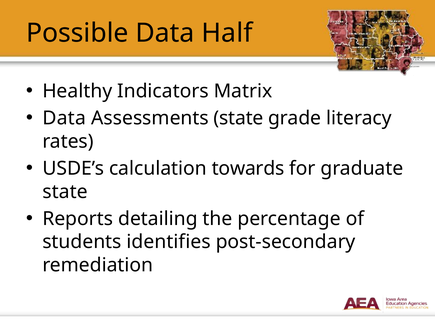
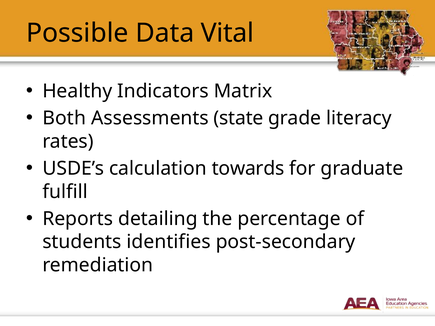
Half: Half -> Vital
Data at (64, 118): Data -> Both
state at (65, 192): state -> fulfill
